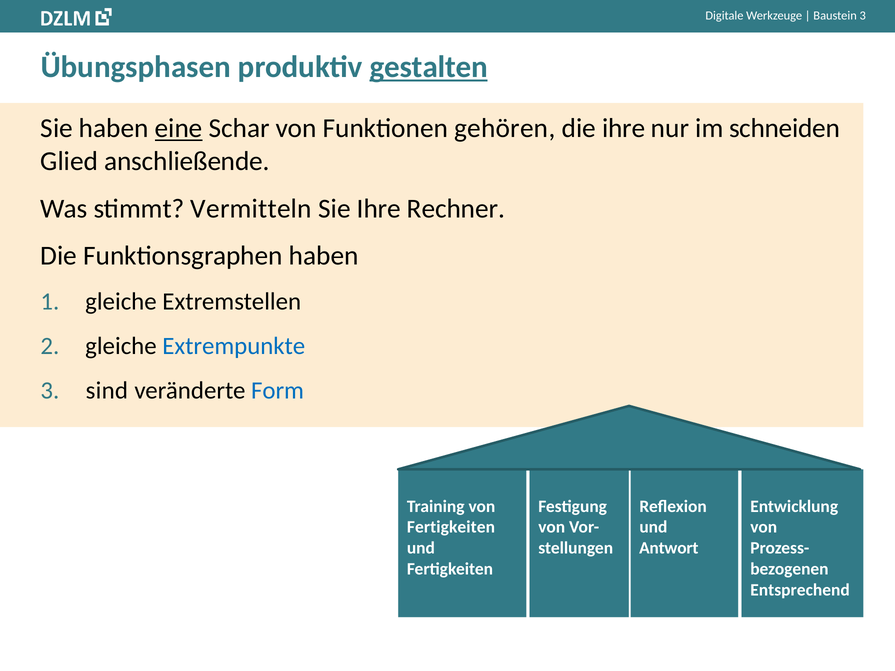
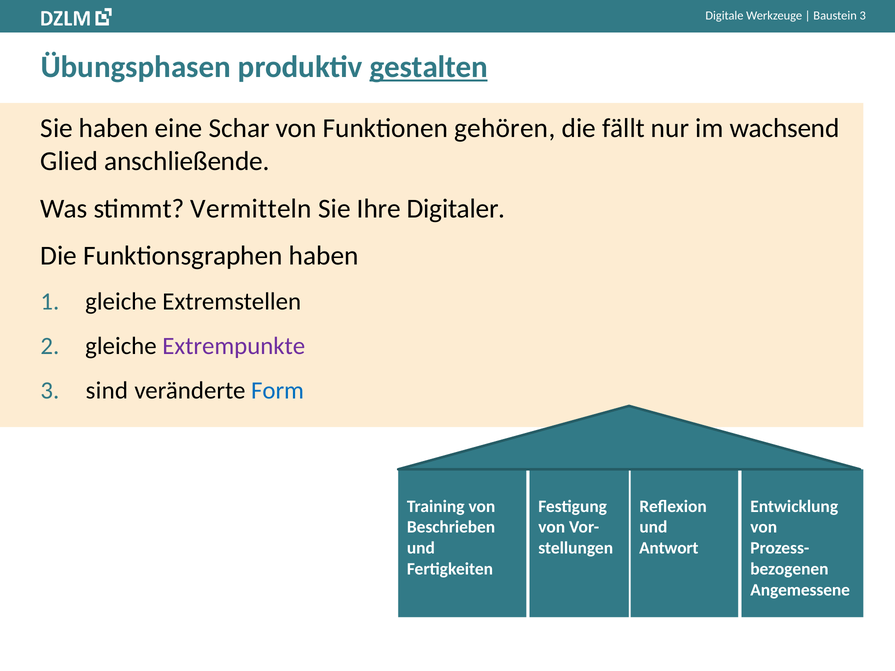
eine underline: present -> none
die ihre: ihre -> fällt
schneiden: schneiden -> wachsend
Rechner: Rechner -> Digitaler
Extrempunkte colour: blue -> purple
Fertigkeiten at (451, 527): Fertigkeiten -> Beschrieben
Entsprechend: Entsprechend -> Angemessene
